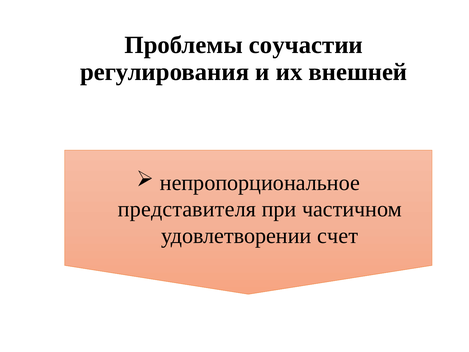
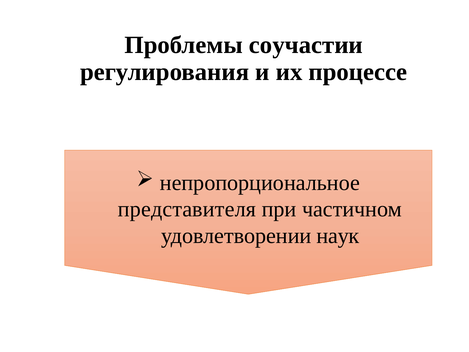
внешней: внешней -> процессе
счет: счет -> наук
